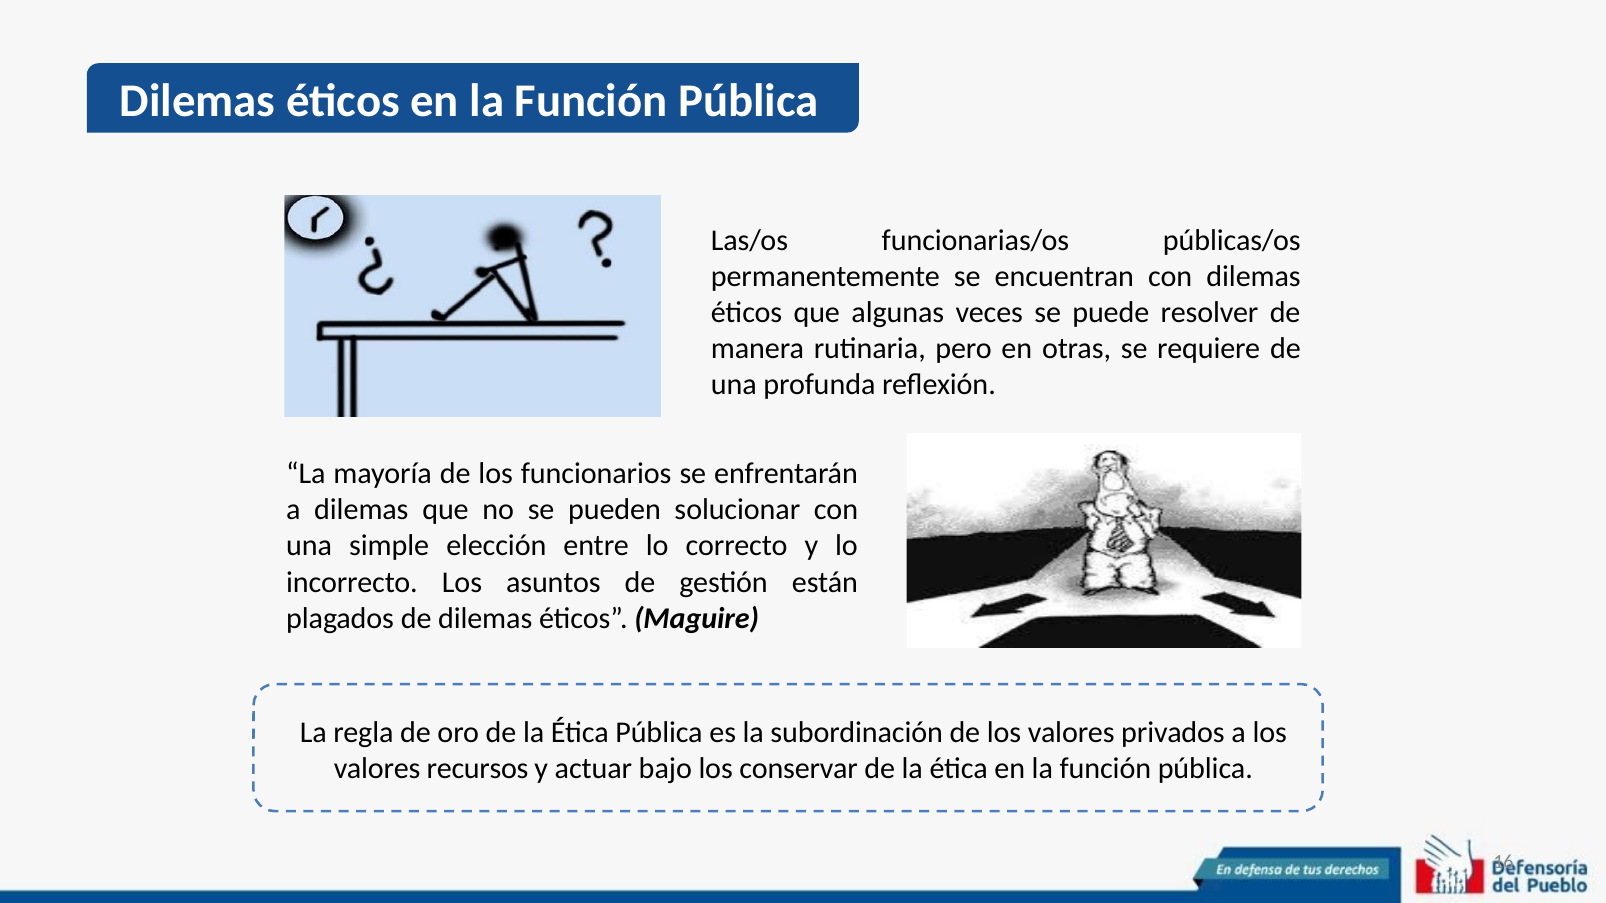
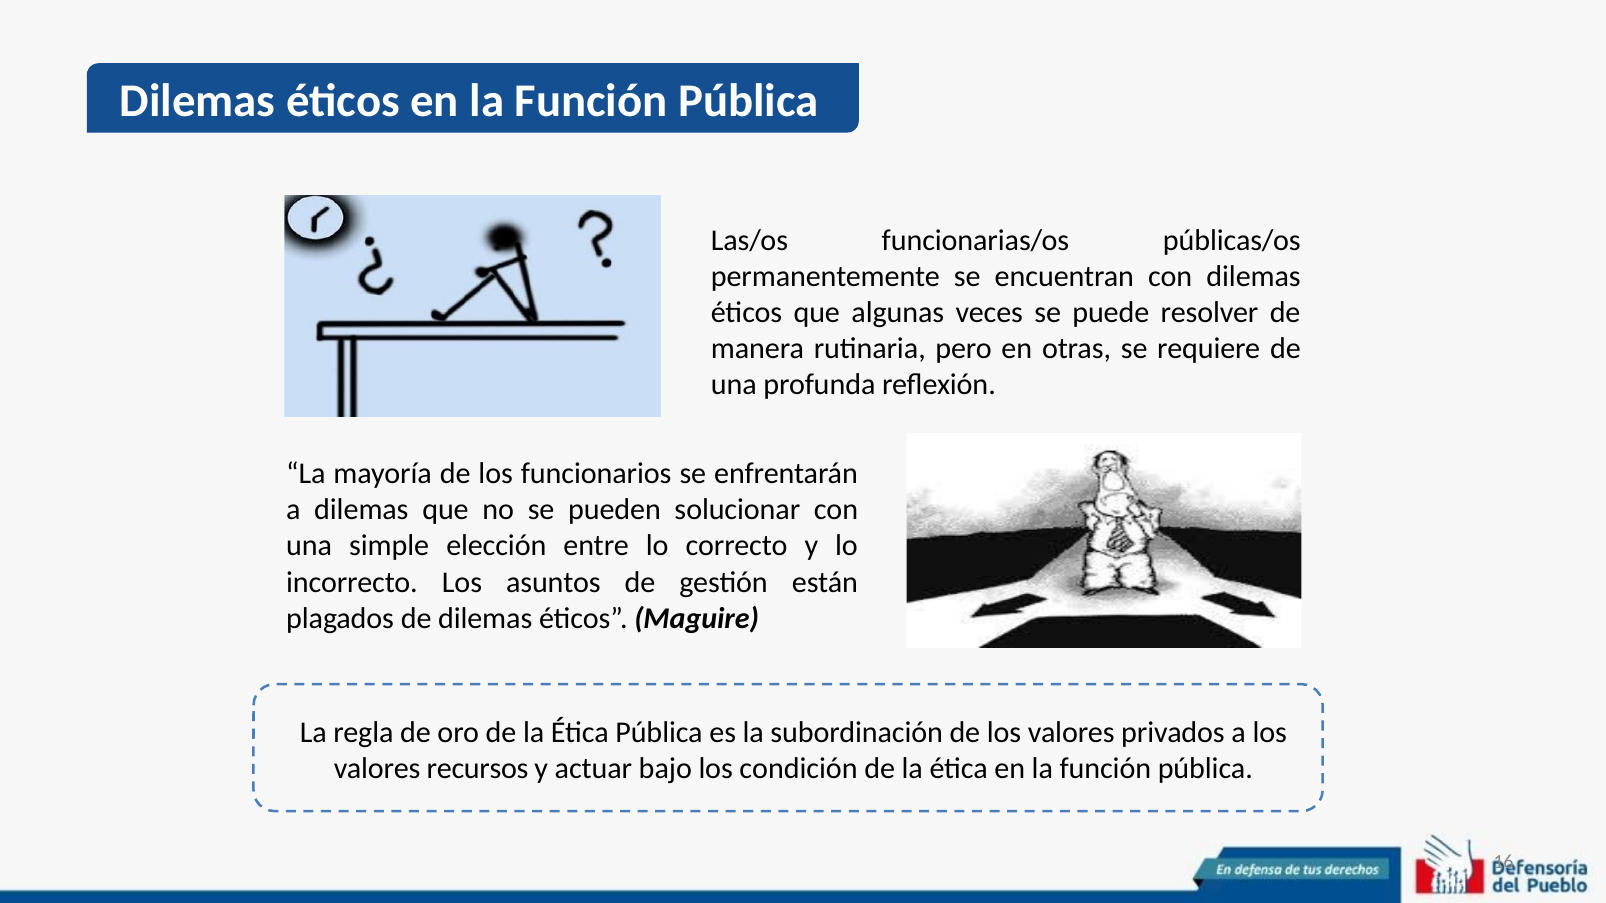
conservar: conservar -> condición
